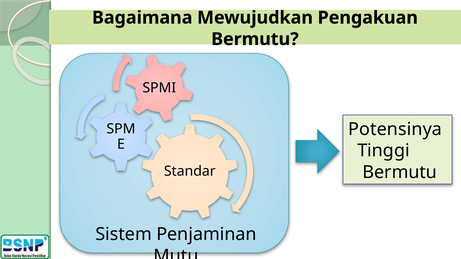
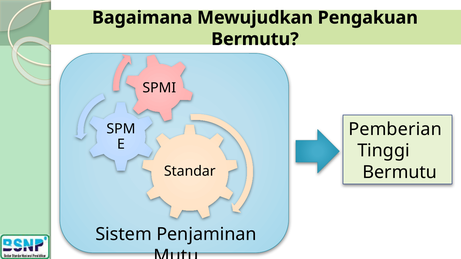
Potensinya: Potensinya -> Pemberian
